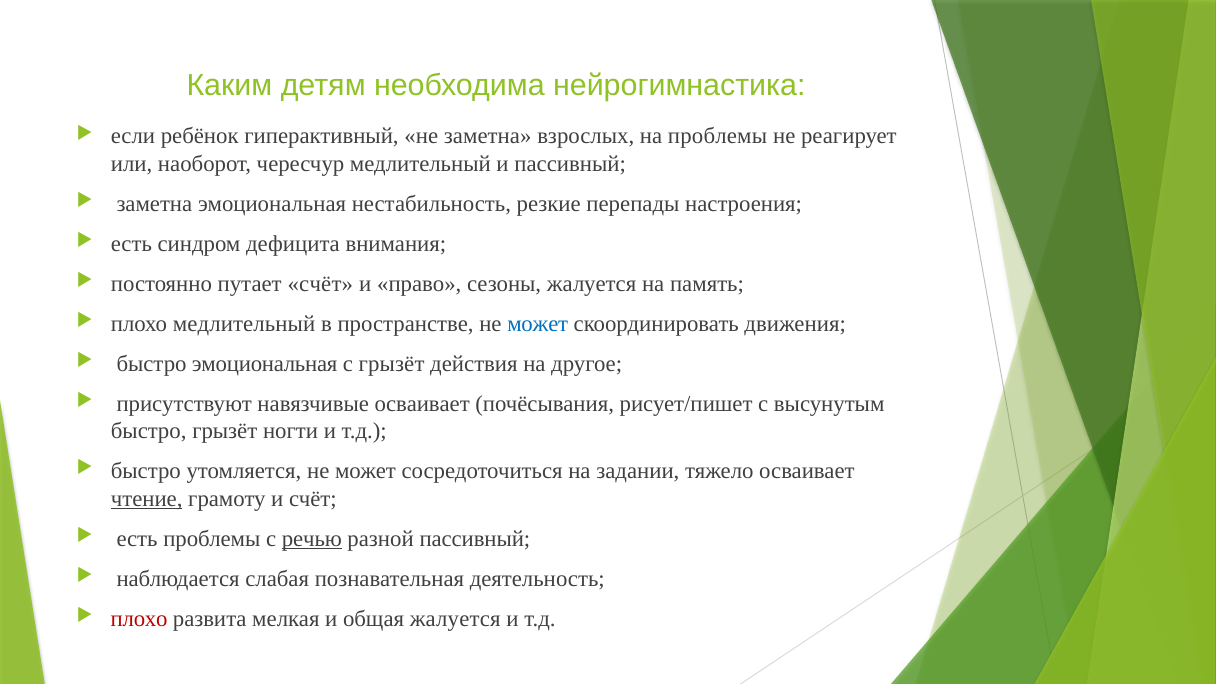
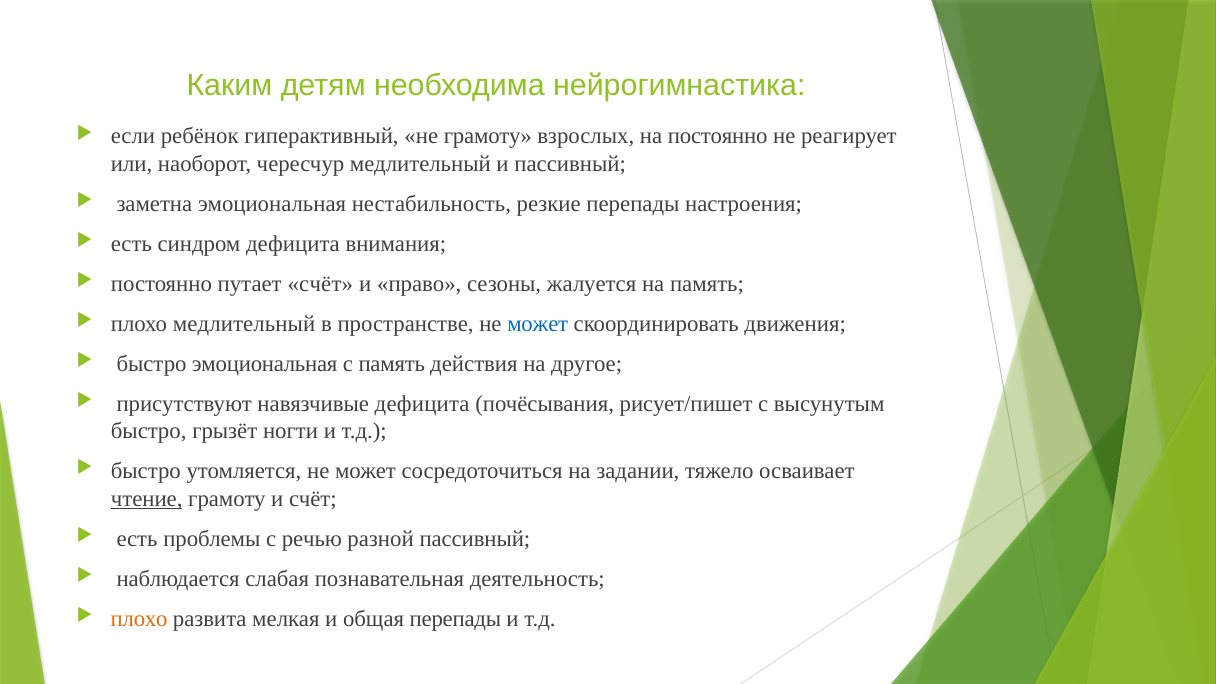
не заметна: заметна -> грамоту
на проблемы: проблемы -> постоянно
с грызёт: грызёт -> память
навязчивые осваивает: осваивает -> дефицита
речью underline: present -> none
плохо at (139, 619) colour: red -> orange
общая жалуется: жалуется -> перепады
